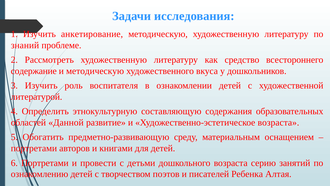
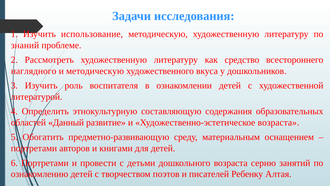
анкетирование: анкетирование -> использование
содержание: содержание -> наглядного
Данной: Данной -> Данный
Ребенка: Ребенка -> Ребенку
